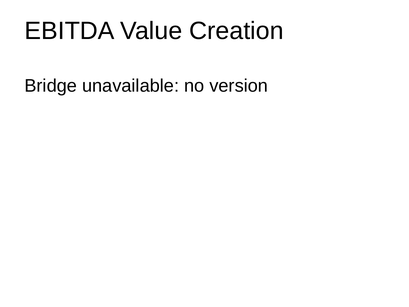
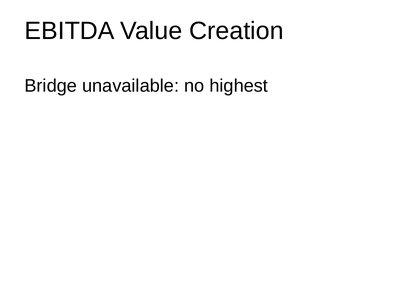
version: version -> highest
